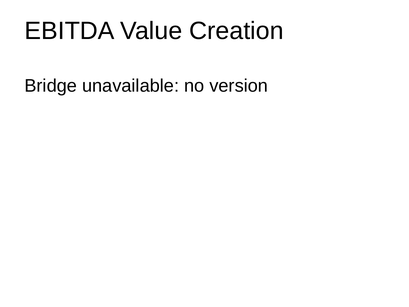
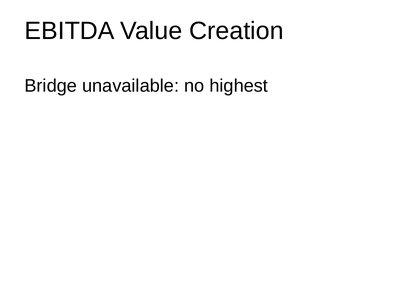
version: version -> highest
